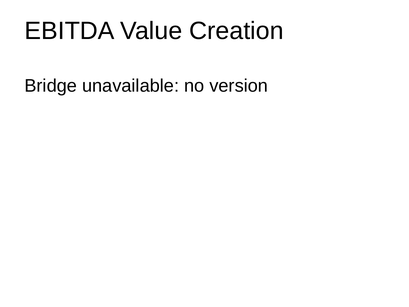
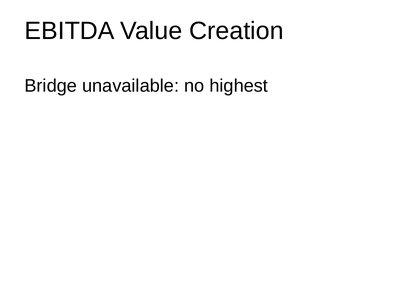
version: version -> highest
